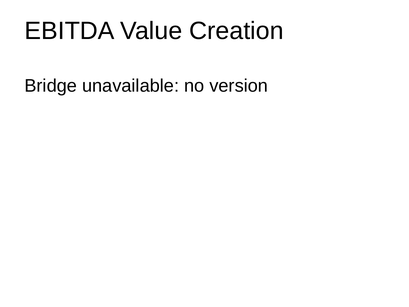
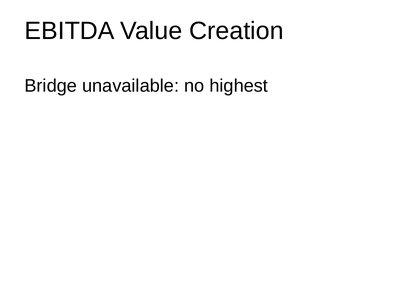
version: version -> highest
